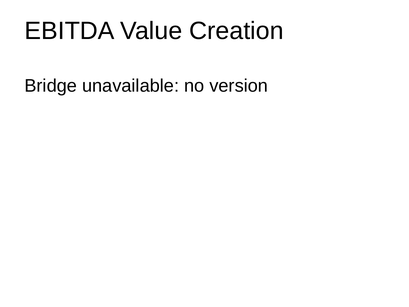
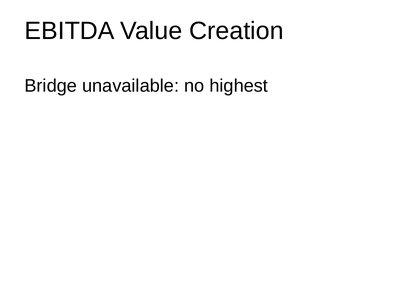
version: version -> highest
